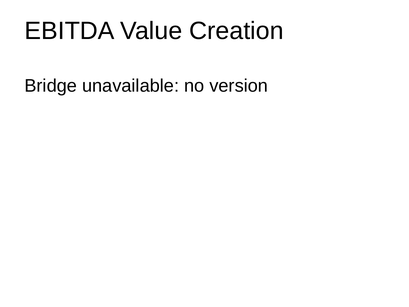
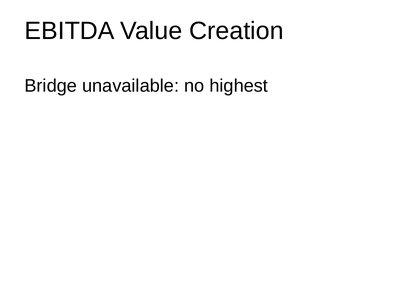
version: version -> highest
